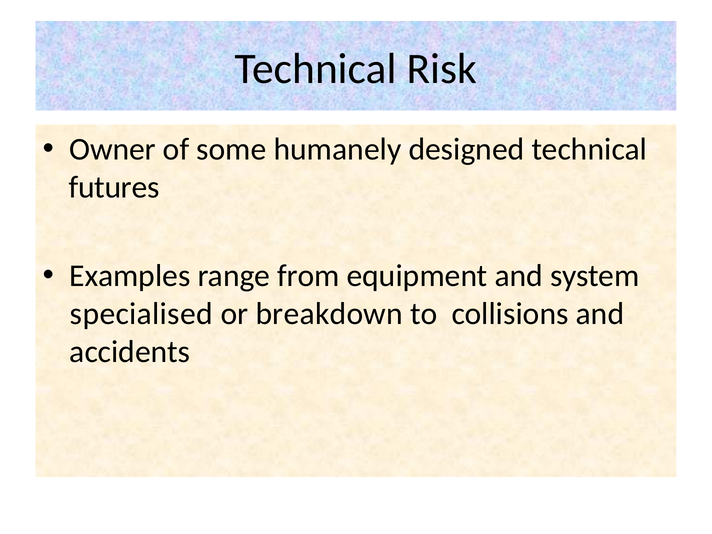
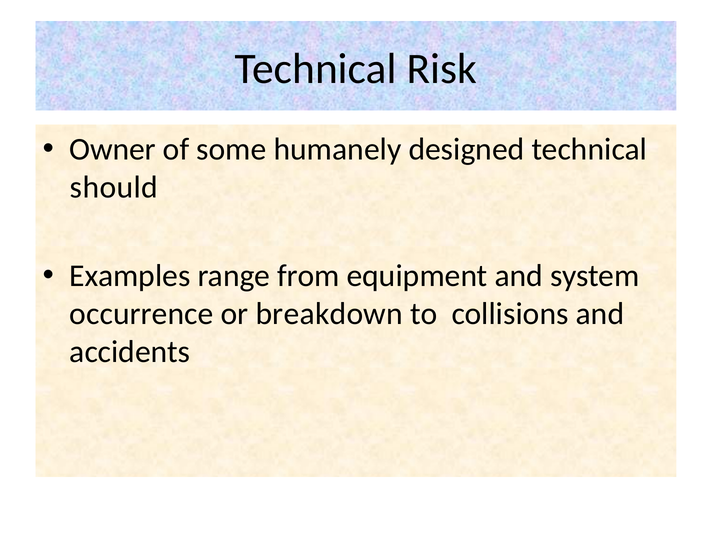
futures: futures -> should
specialised: specialised -> occurrence
